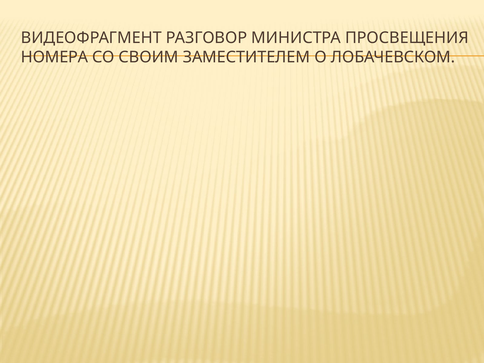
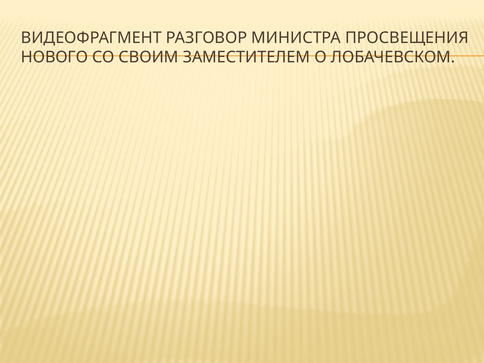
НОМЕРА: НОМЕРА -> НОВОГО
